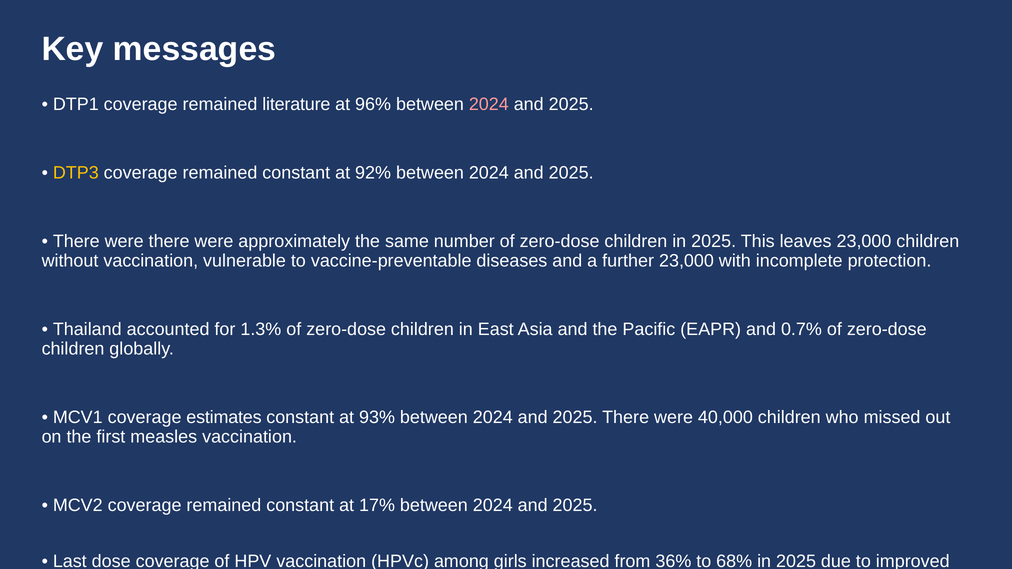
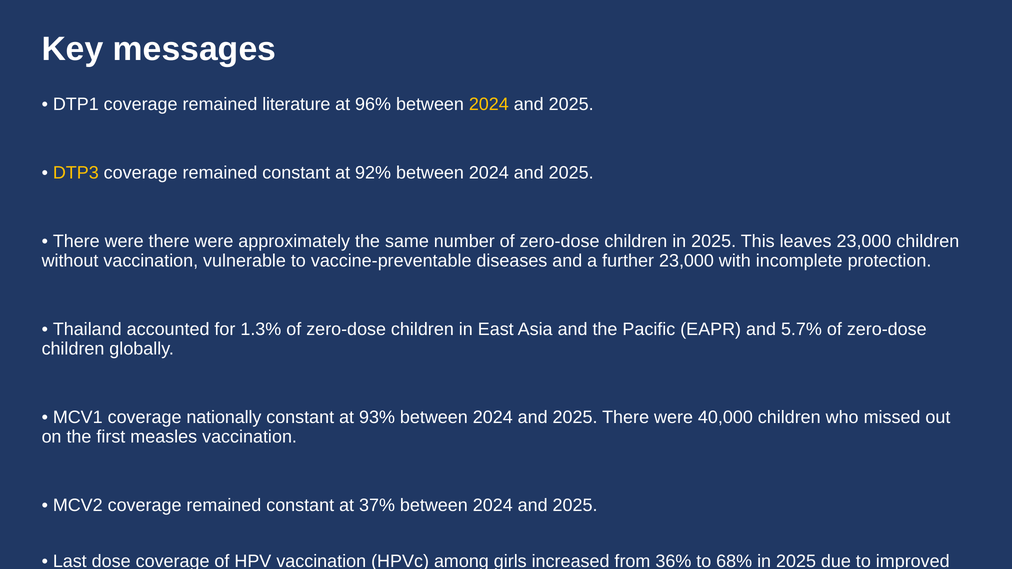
2024 at (489, 104) colour: pink -> yellow
0.7%: 0.7% -> 5.7%
estimates: estimates -> nationally
17%: 17% -> 37%
